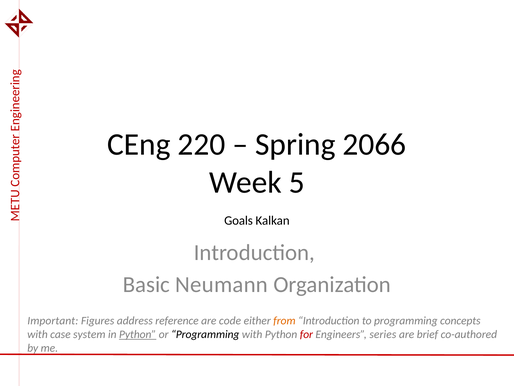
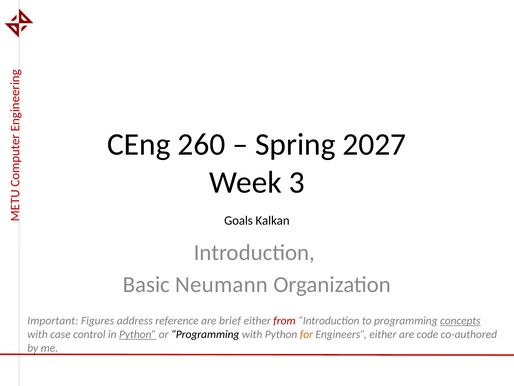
220: 220 -> 260
2066: 2066 -> 2027
5: 5 -> 3
code: code -> brief
from colour: orange -> red
concepts underline: none -> present
system: system -> control
for colour: red -> orange
Engineers series: series -> either
brief: brief -> code
